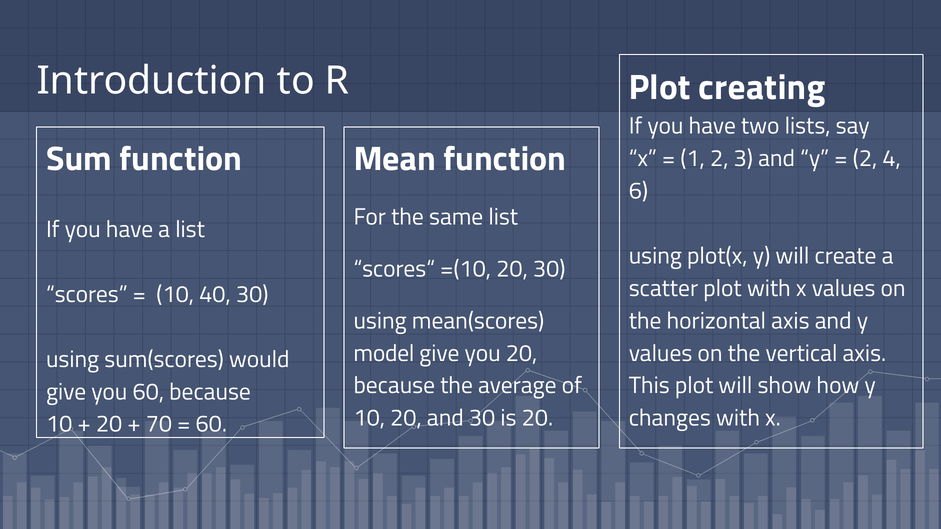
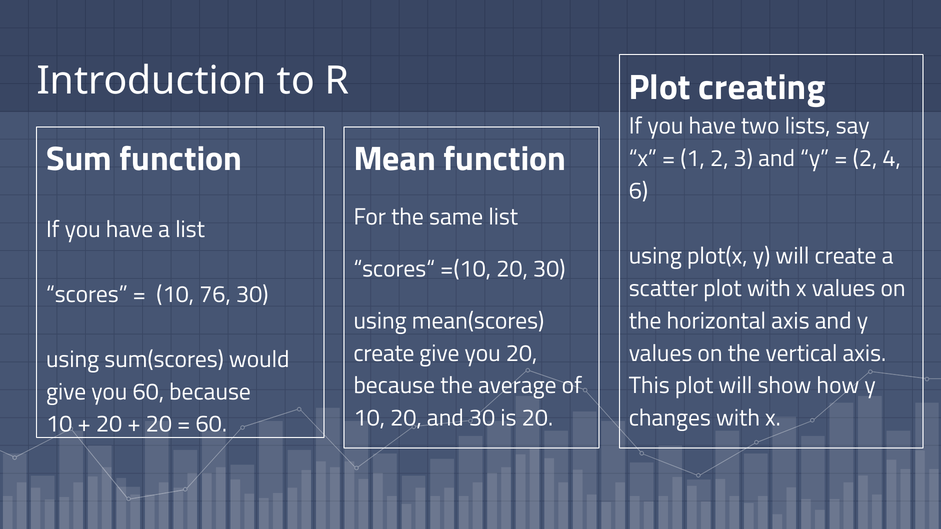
40: 40 -> 76
model at (384, 353): model -> create
70 at (159, 425): 70 -> 20
